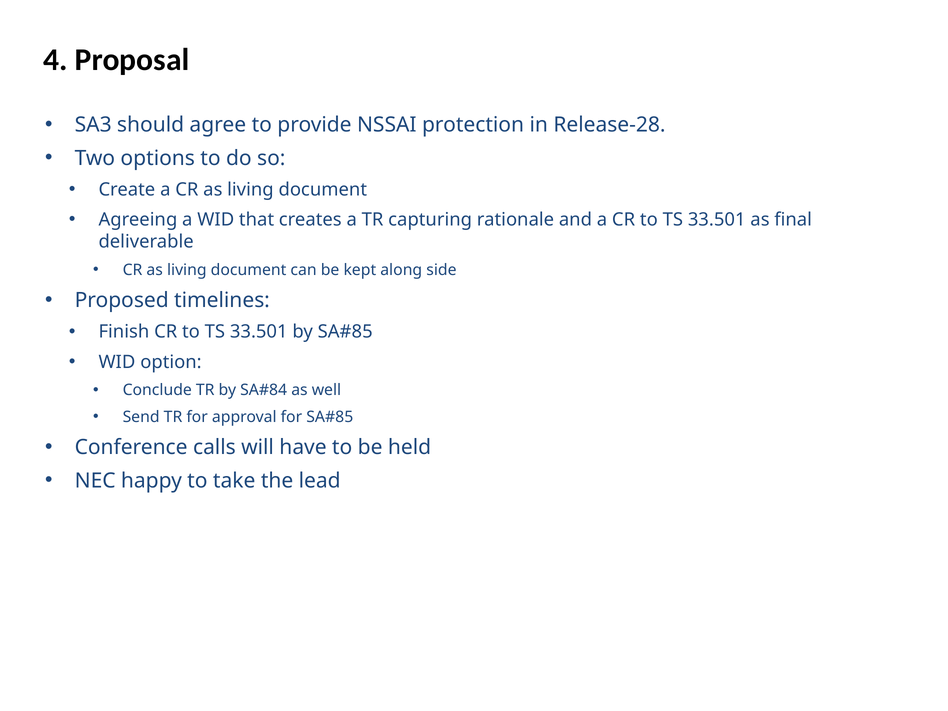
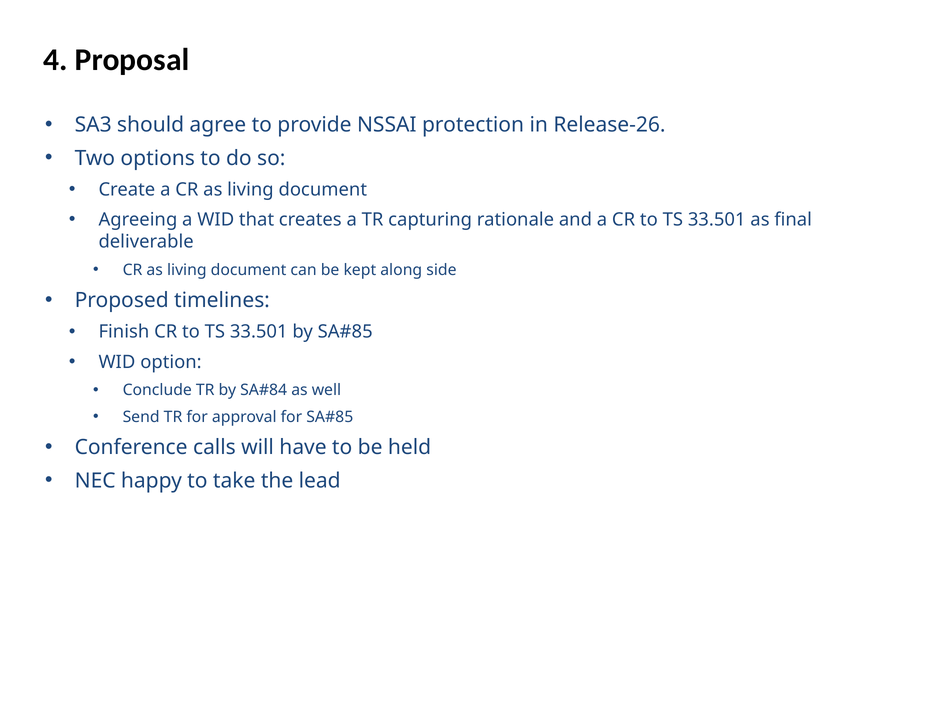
Release-28: Release-28 -> Release-26
